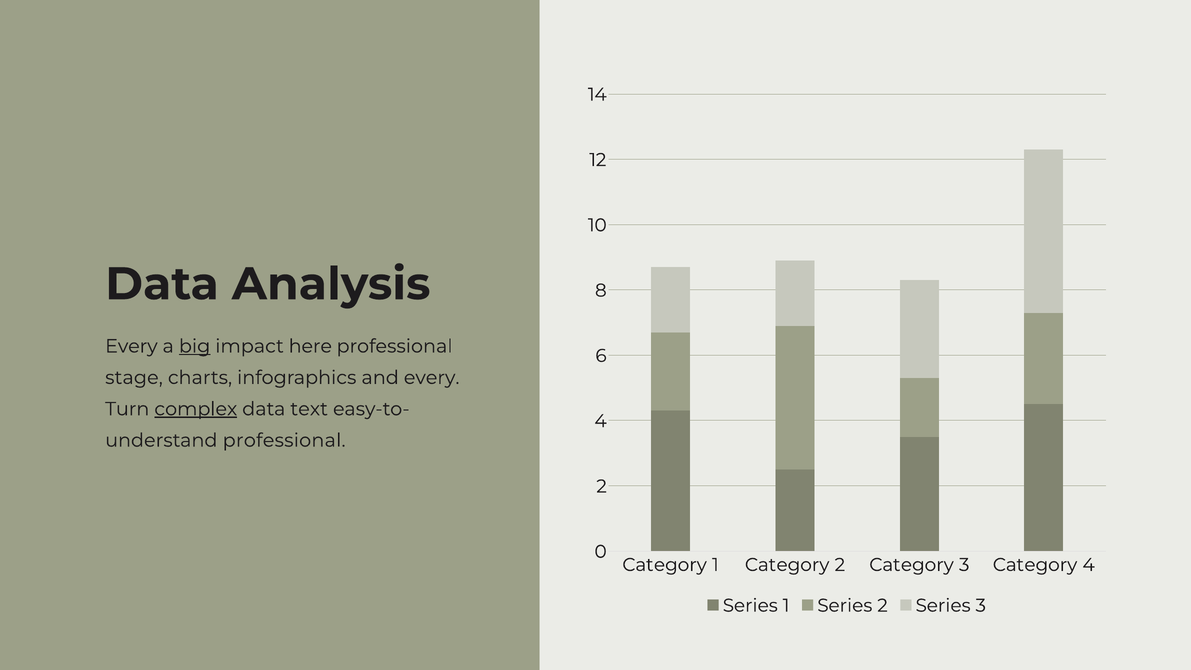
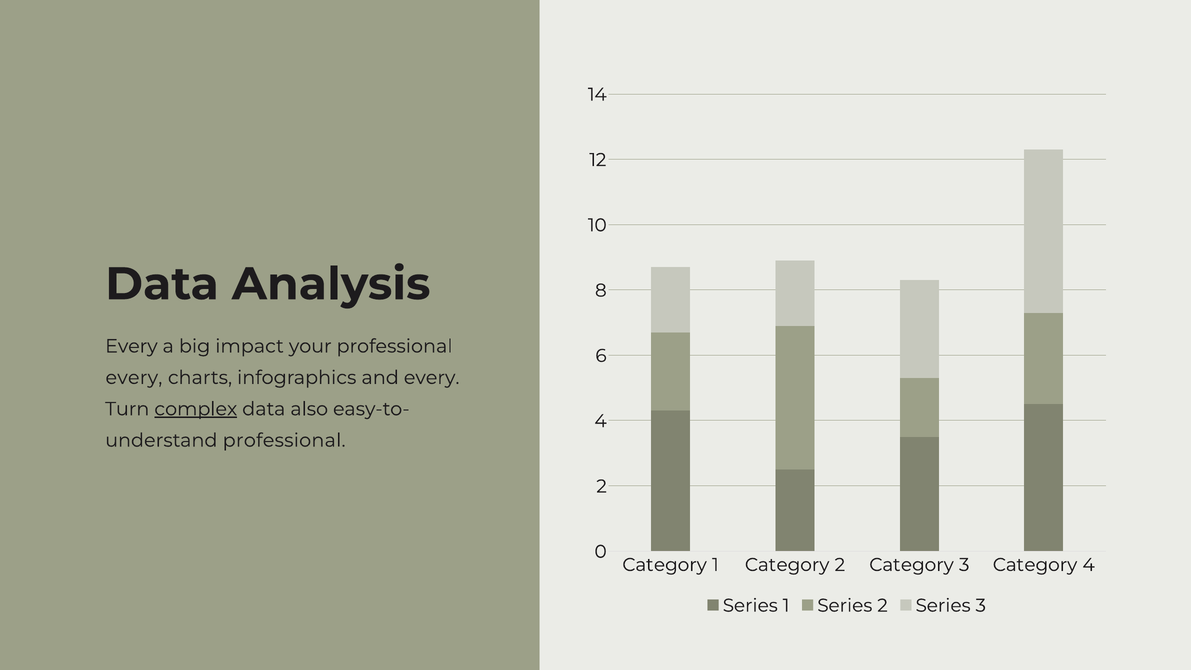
big underline: present -> none
here: here -> your
stage at (134, 378): stage -> every
text: text -> also
